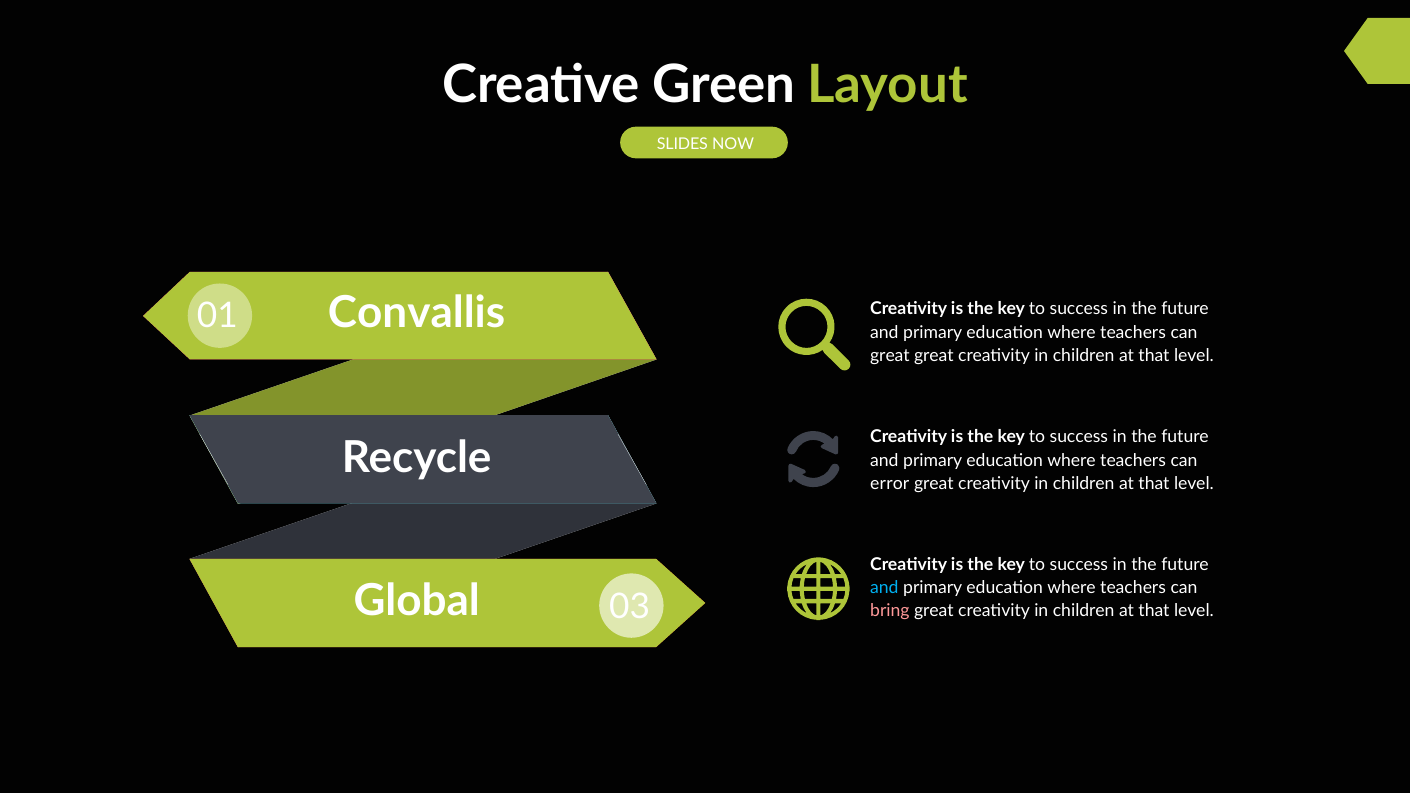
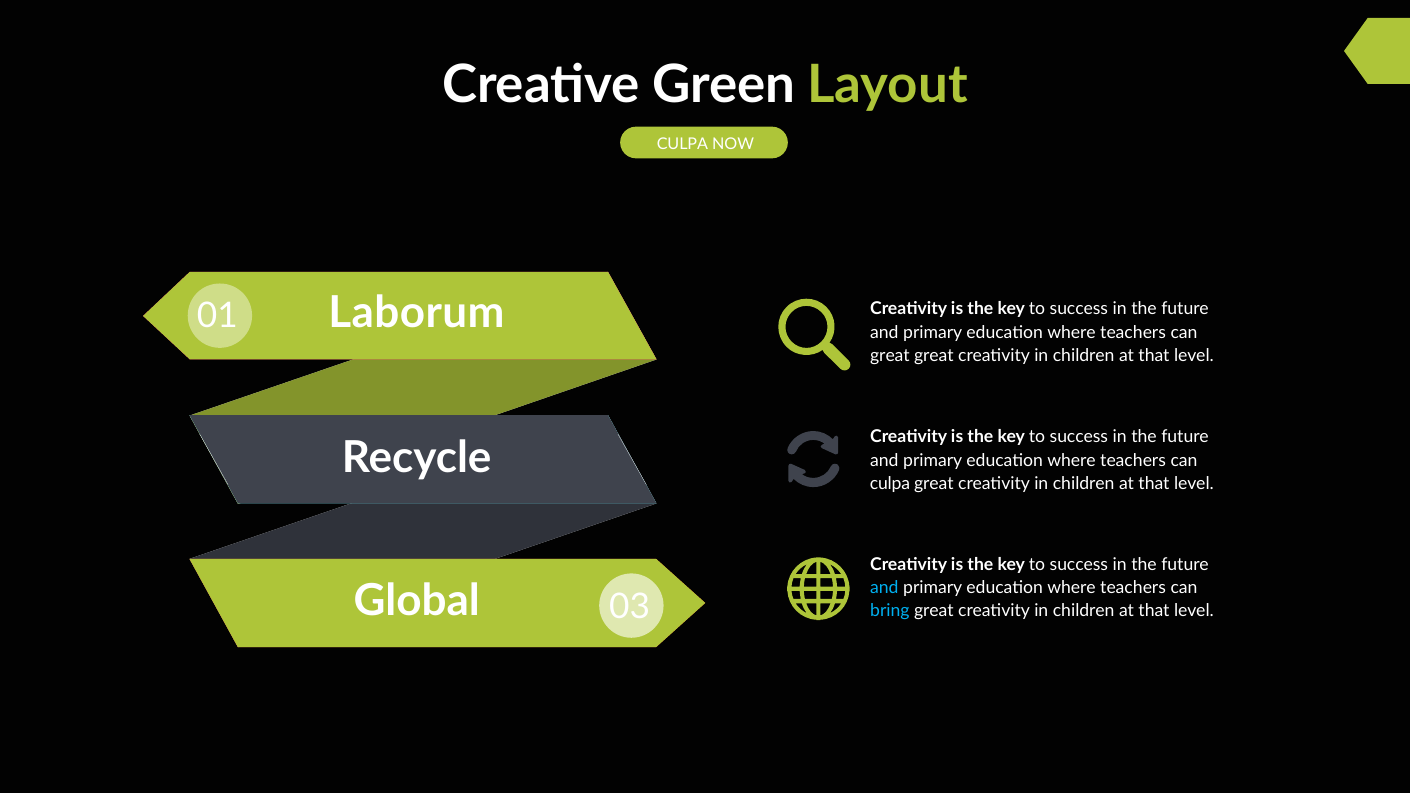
SLIDES at (682, 144): SLIDES -> CULPA
Convallis: Convallis -> Laborum
error at (890, 484): error -> culpa
bring colour: pink -> light blue
